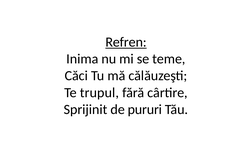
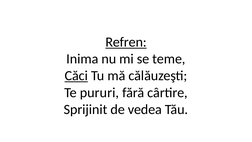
Căci underline: none -> present
trupul: trupul -> pururi
pururi: pururi -> vedea
